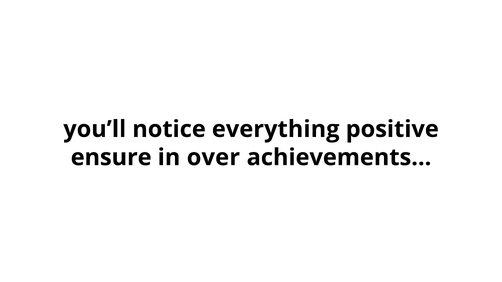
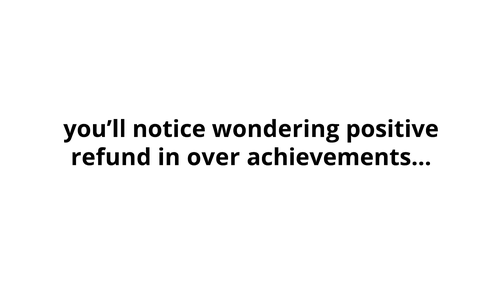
everything: everything -> wondering
ensure: ensure -> refund
